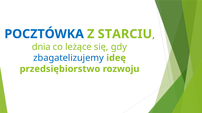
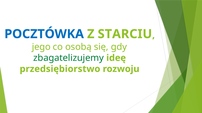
dnia: dnia -> jego
leżące: leżące -> osobą
zbagatelizujemy colour: blue -> green
